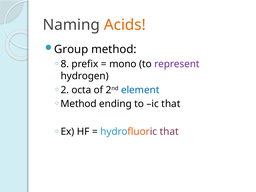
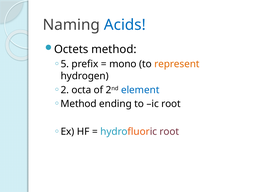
Acids colour: orange -> blue
Group: Group -> Octets
8: 8 -> 5
represent colour: purple -> orange
ic that: that -> root
hydrofluoric that: that -> root
